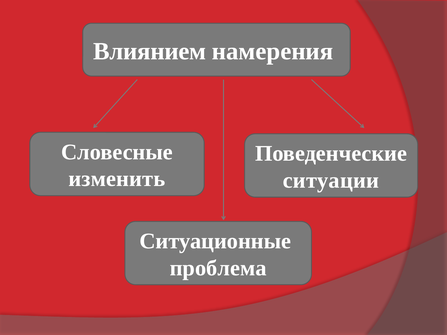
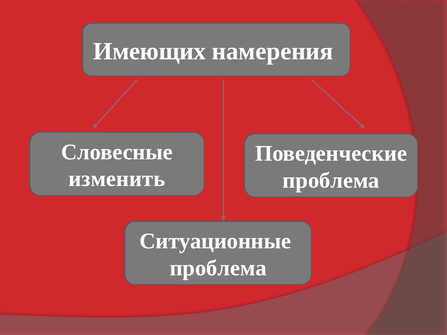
Влиянием: Влиянием -> Имеющих
ситуации at (331, 181): ситуации -> проблема
